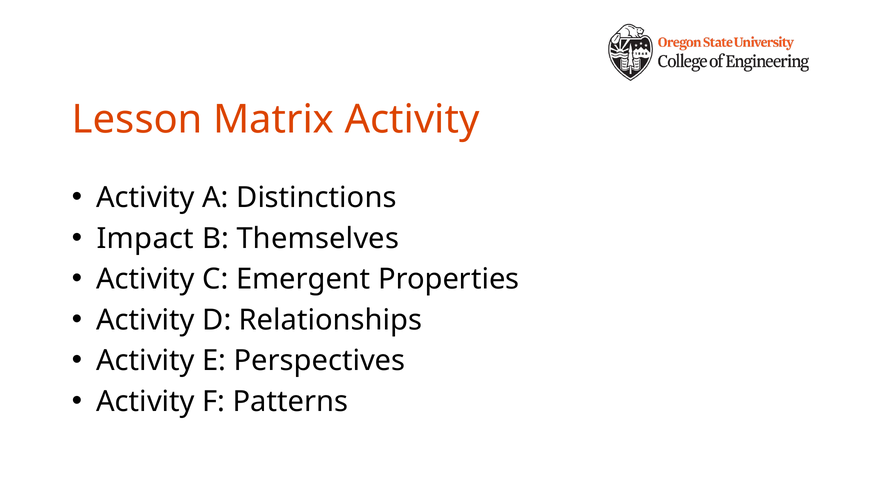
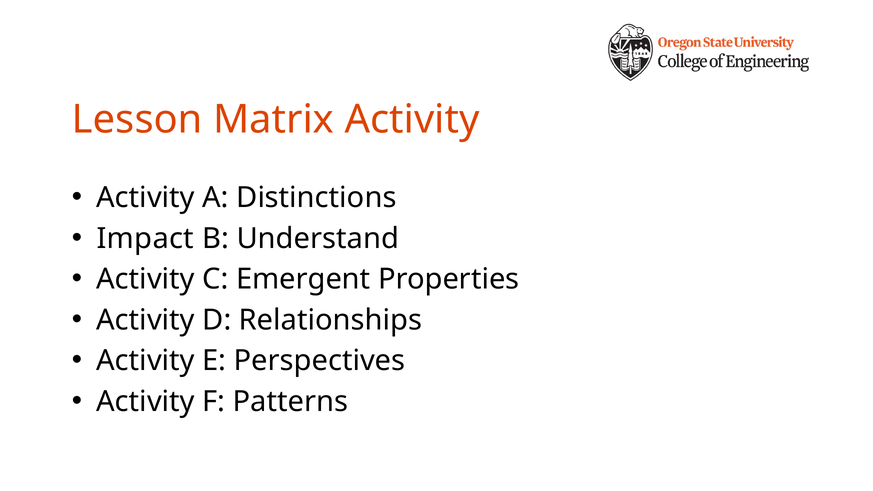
Themselves: Themselves -> Understand
